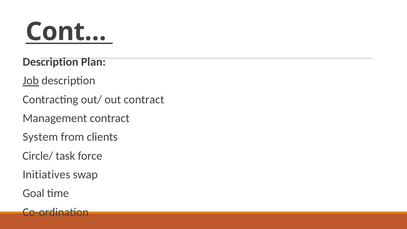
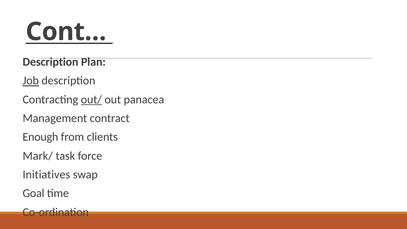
out/ underline: none -> present
out contract: contract -> panacea
System: System -> Enough
Circle/: Circle/ -> Mark/
